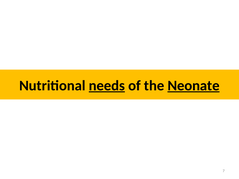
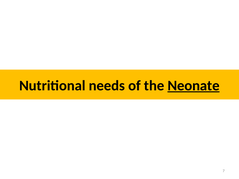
needs underline: present -> none
